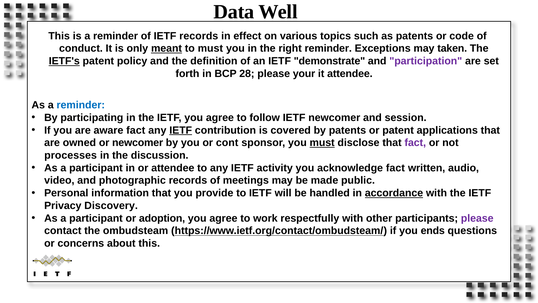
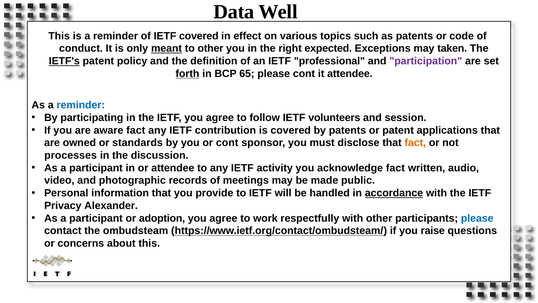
IETF records: records -> covered
to must: must -> other
right reminder: reminder -> expected
demonstrate: demonstrate -> professional
forth underline: none -> present
28: 28 -> 65
please your: your -> cont
IETF newcomer: newcomer -> volunteers
IETF at (181, 130) underline: present -> none
or newcomer: newcomer -> standards
must at (322, 143) underline: present -> none
fact at (415, 143) colour: purple -> orange
Discovery: Discovery -> Alexander
please at (477, 218) colour: purple -> blue
ends: ends -> raise
